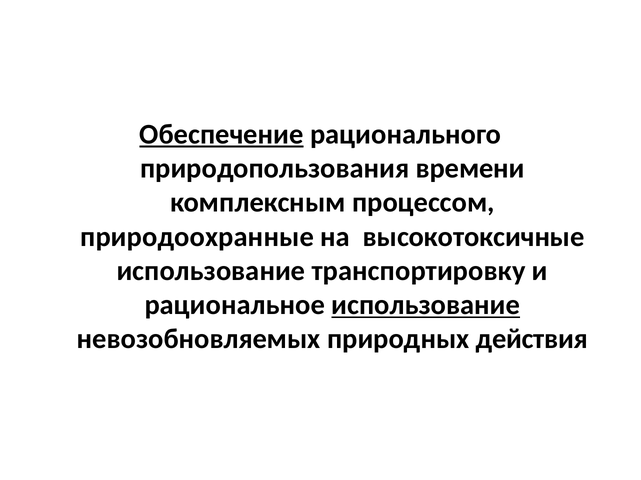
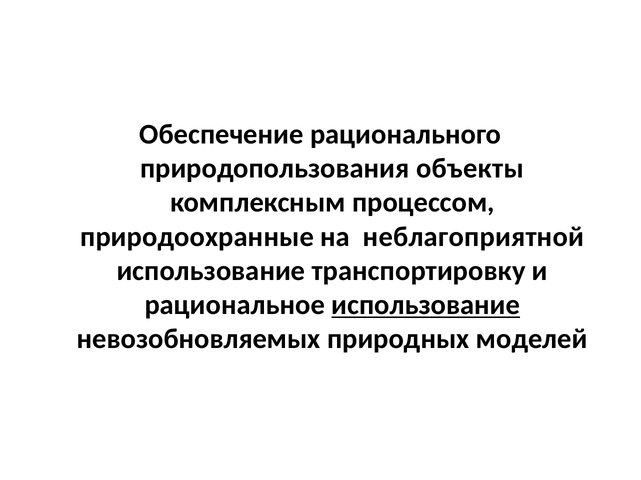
Обеспечение underline: present -> none
времени: времени -> объекты
высокотоксичные: высокотоксичные -> неблагоприятной
действия: действия -> моделей
